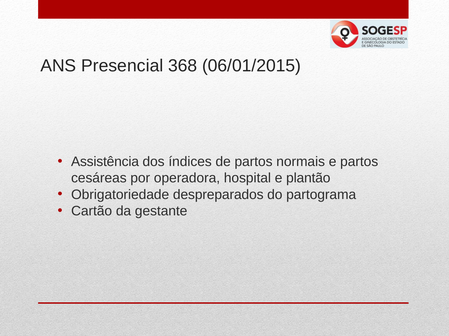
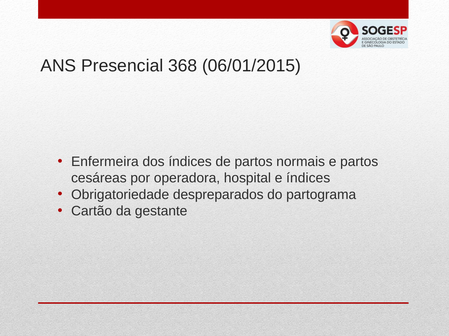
Assistência: Assistência -> Enfermeira
e plantão: plantão -> índices
